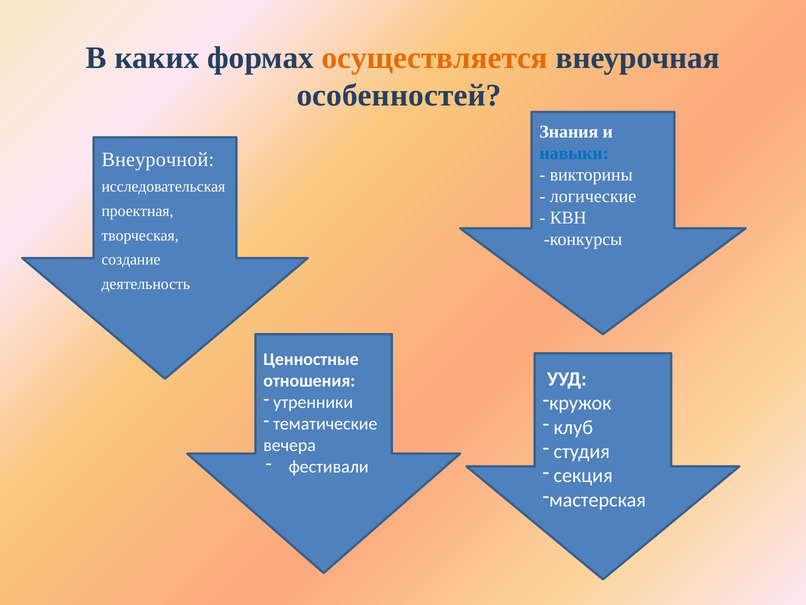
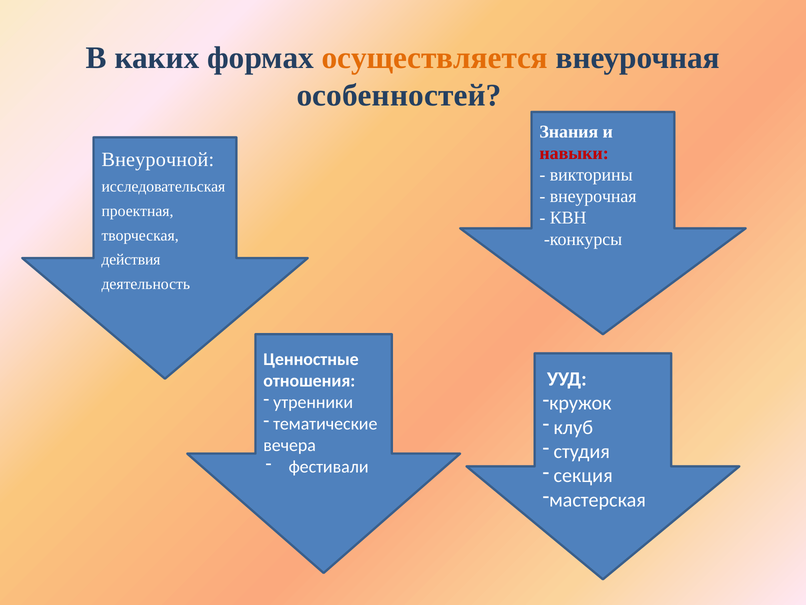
навыки colour: blue -> red
логические at (593, 196): логические -> внеурочная
создание: создание -> действия
